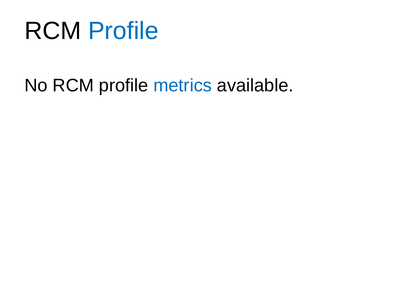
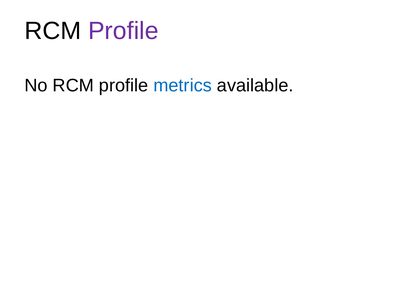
Profile at (123, 31) colour: blue -> purple
